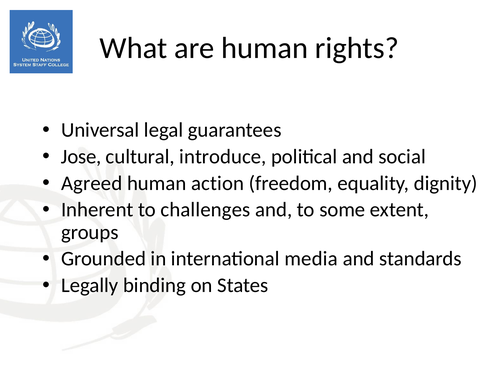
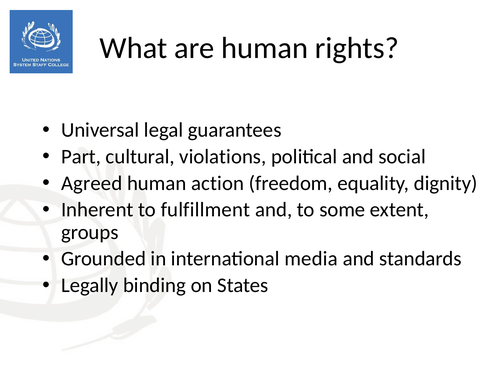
Jose: Jose -> Part
introduce: introduce -> violations
challenges: challenges -> fulfillment
